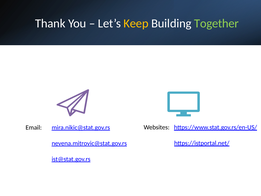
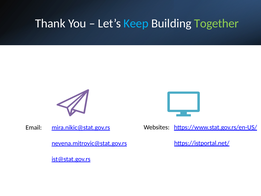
Keep colour: yellow -> light blue
